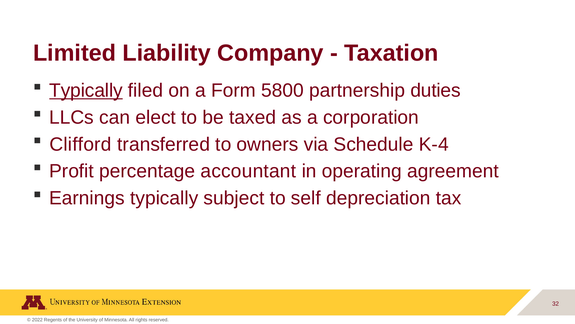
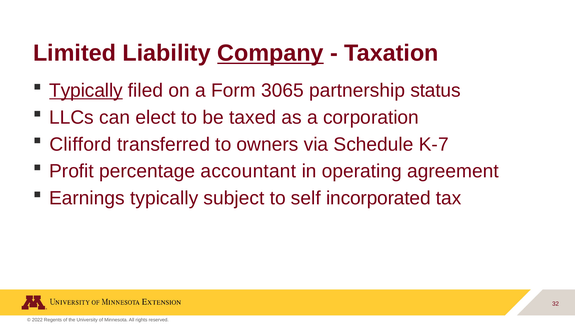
Company underline: none -> present
5800: 5800 -> 3065
duties: duties -> status
K-4: K-4 -> K-7
depreciation: depreciation -> incorporated
